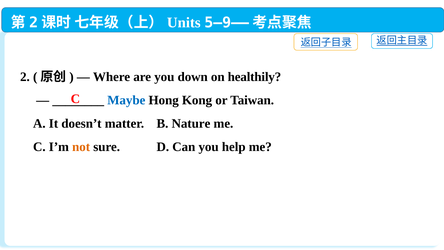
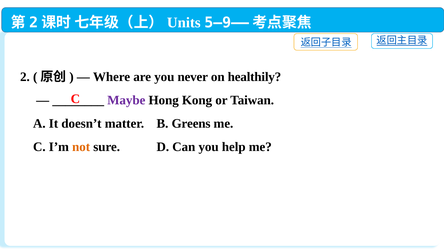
down: down -> never
Maybe colour: blue -> purple
Nature: Nature -> Greens
